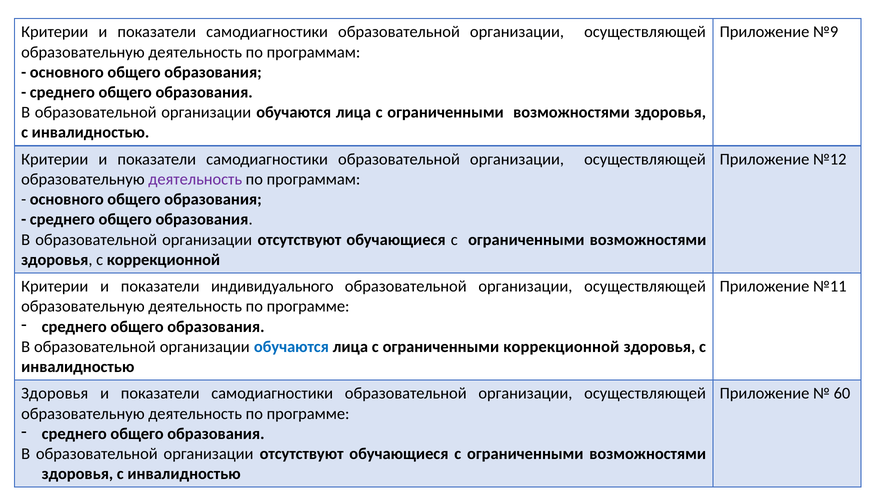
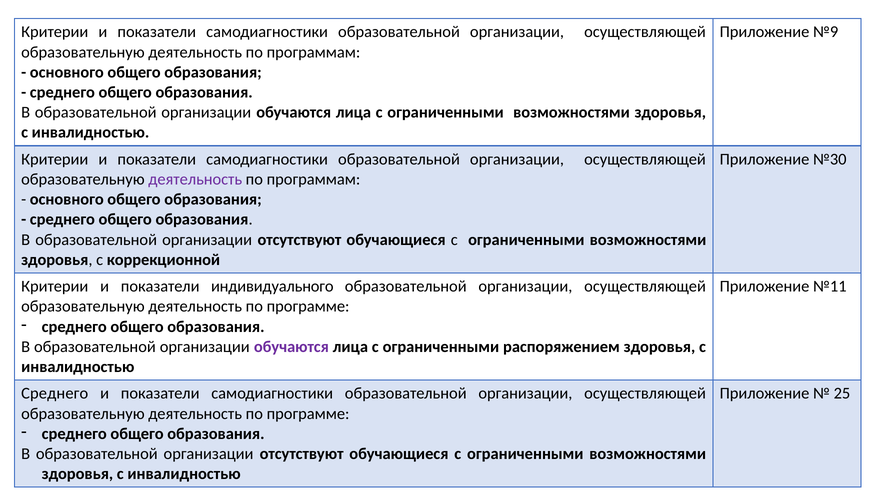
№12: №12 -> №30
обучаются at (291, 346) colour: blue -> purple
ограниченными коррекционной: коррекционной -> распоряжением
Здоровья at (55, 393): Здоровья -> Среднего
60: 60 -> 25
